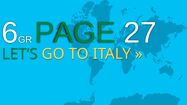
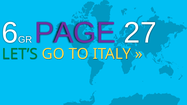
PAGE colour: green -> purple
